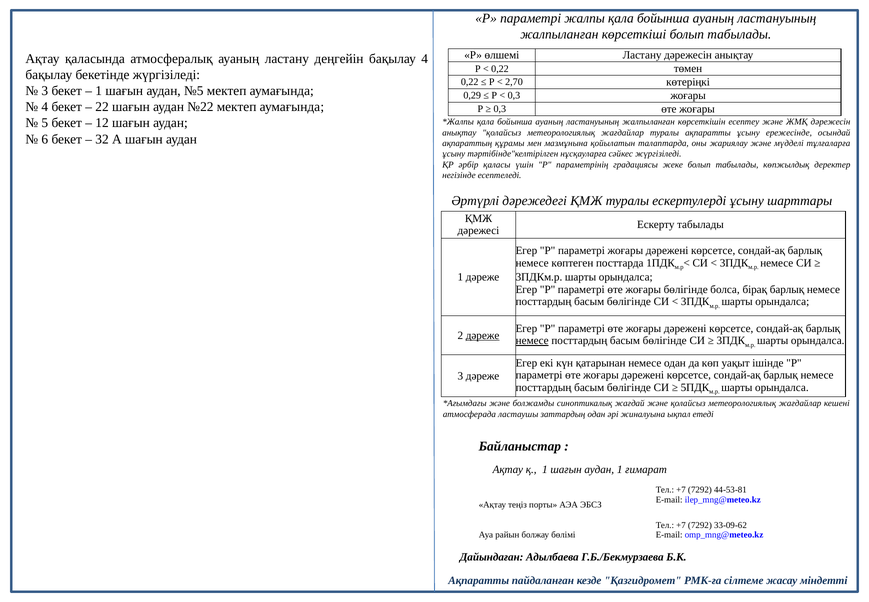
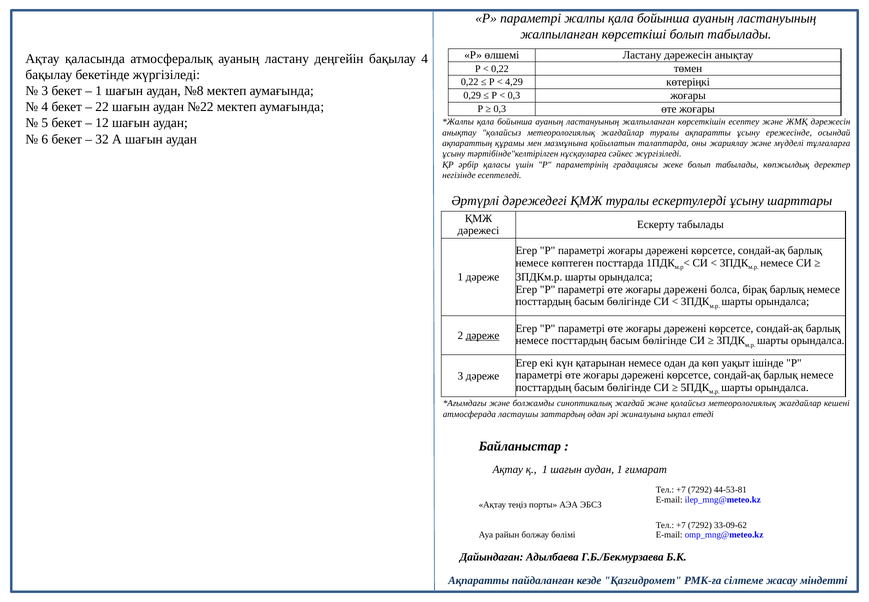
2,70: 2,70 -> 4,29
№5: №5 -> №8
бөлігінде at (686, 289): бөлігінде -> дәрежені
немесе at (532, 341) underline: present -> none
